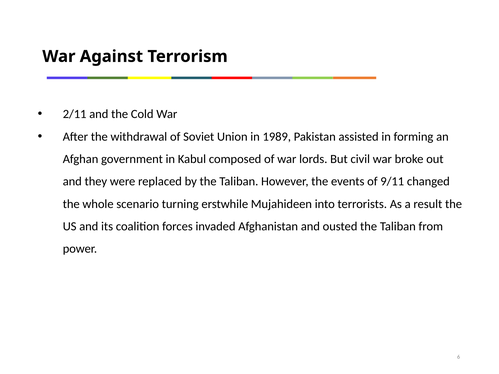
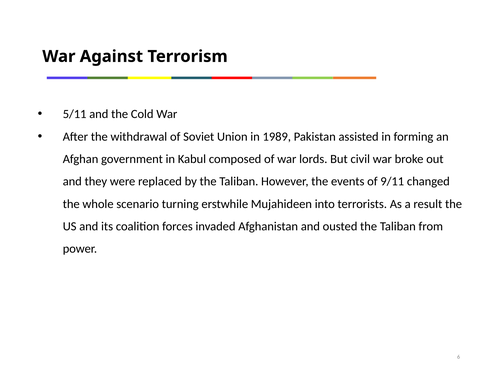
2/11: 2/11 -> 5/11
